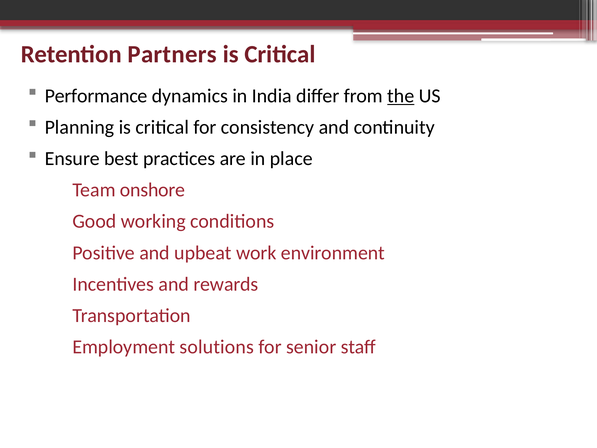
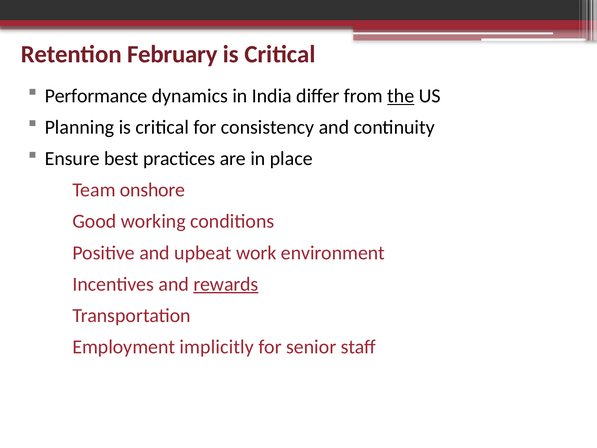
Partners: Partners -> February
rewards underline: none -> present
solutions: solutions -> implicitly
